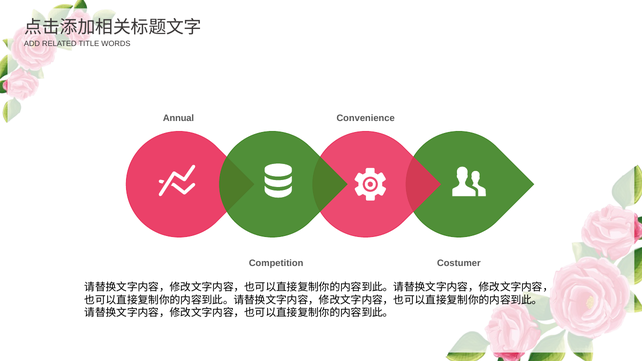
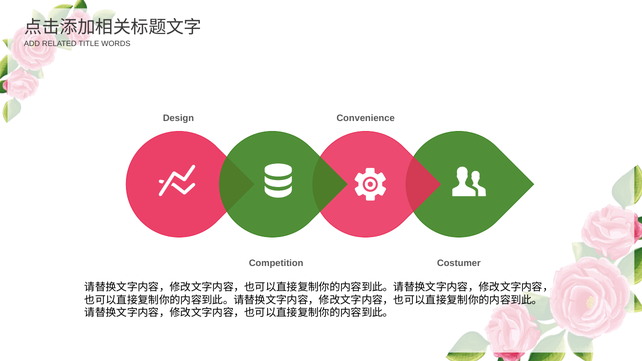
Annual: Annual -> Design
